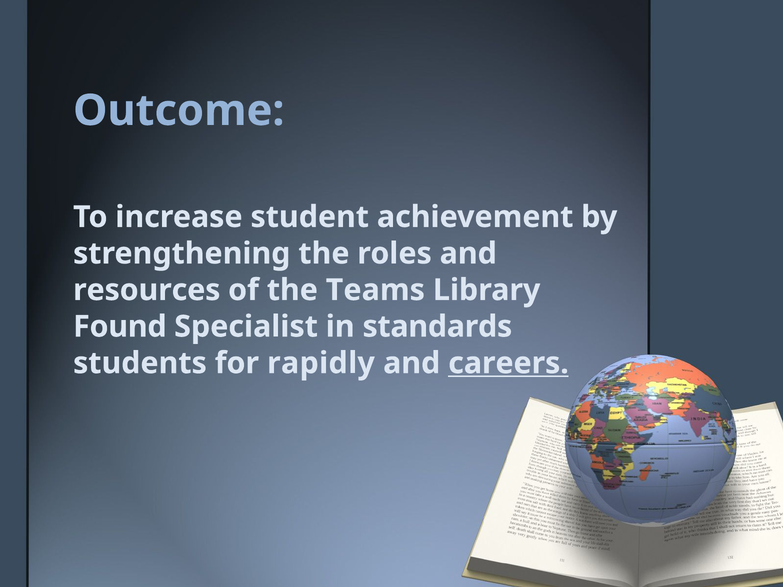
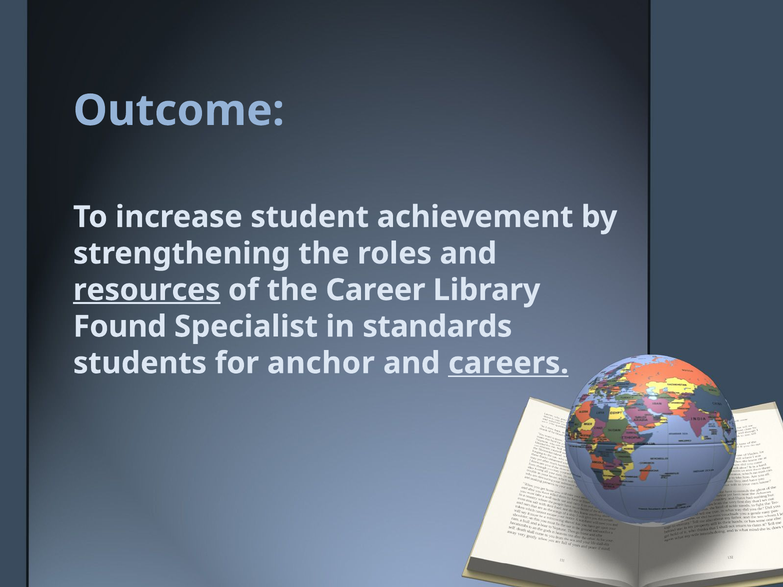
resources underline: none -> present
Teams: Teams -> Career
rapidly: rapidly -> anchor
